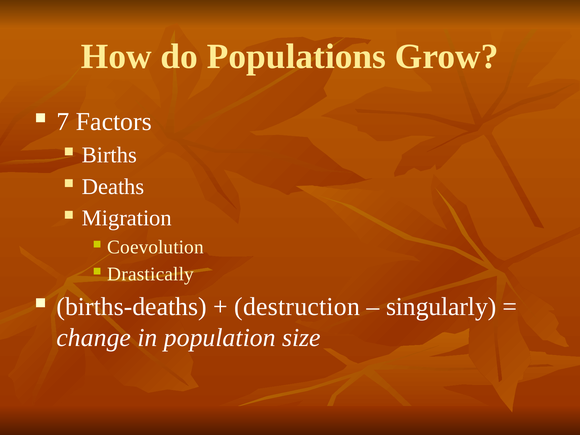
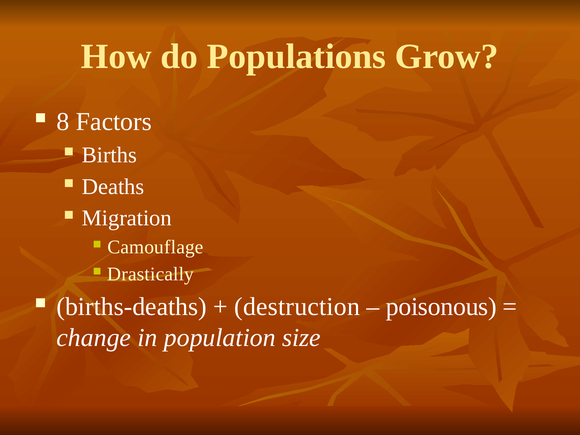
7: 7 -> 8
Coevolution: Coevolution -> Camouflage
singularly: singularly -> poisonous
